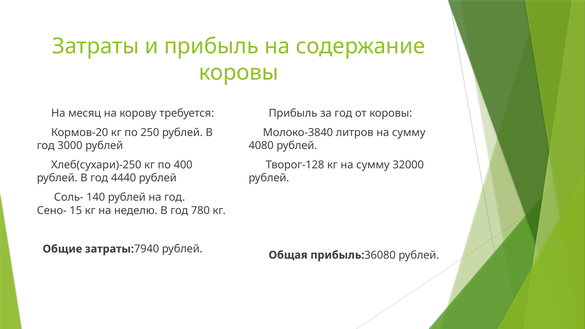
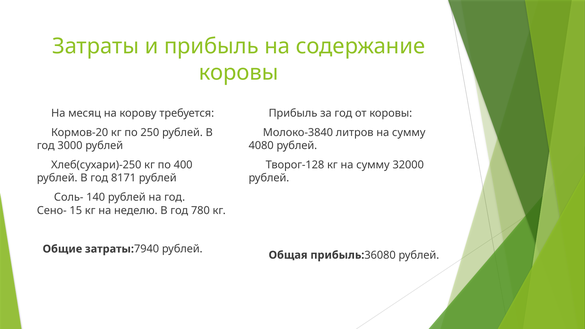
4440: 4440 -> 8171
